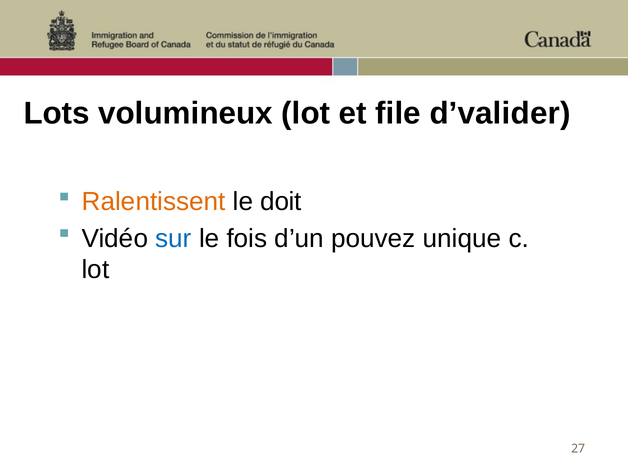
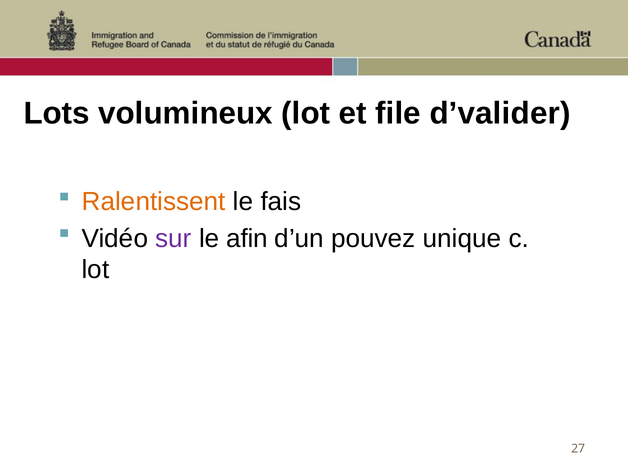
doit: doit -> fais
sur colour: blue -> purple
fois: fois -> afin
